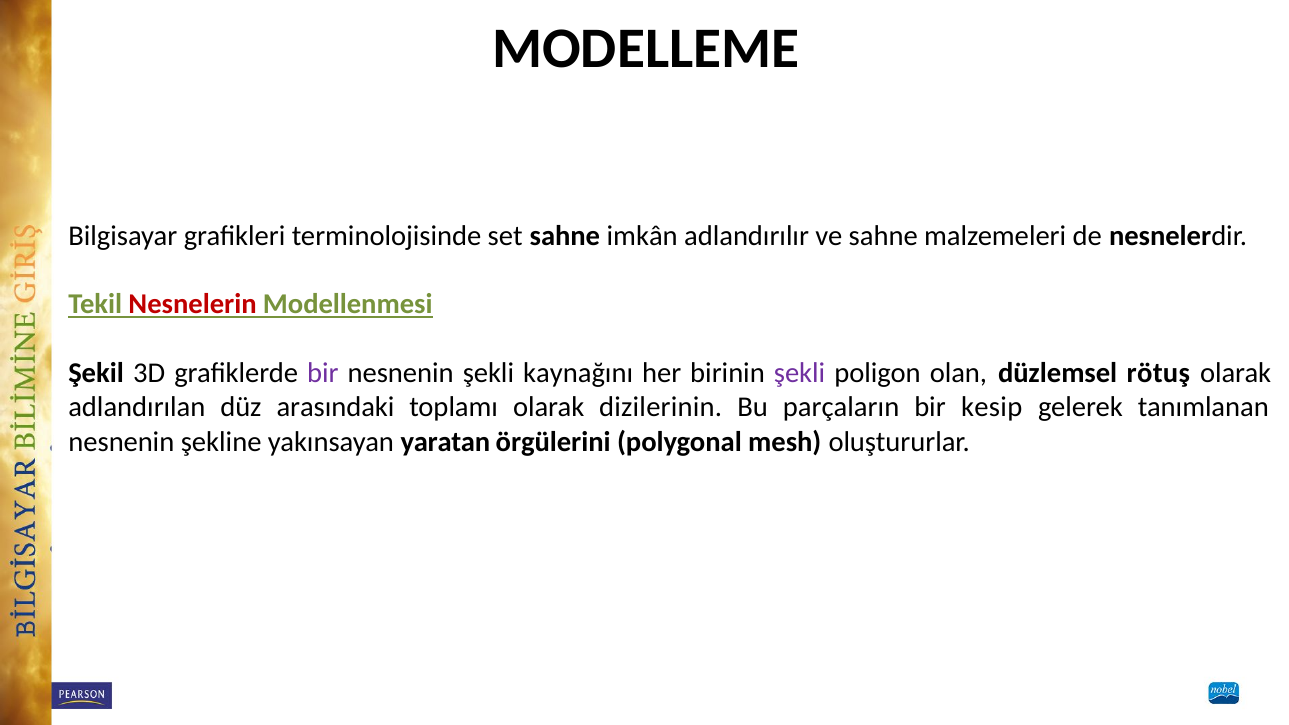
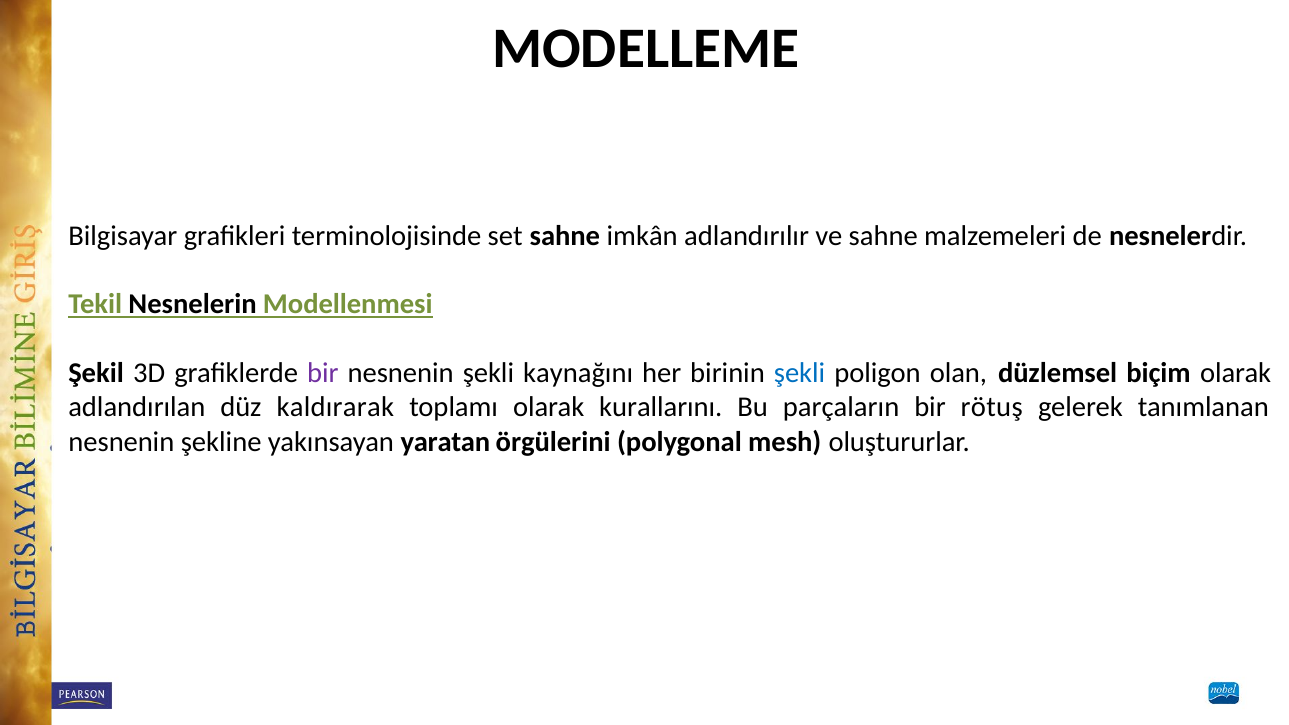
Nesnelerin colour: red -> black
şekli at (800, 373) colour: purple -> blue
rötuş: rötuş -> biçim
arasındaki: arasındaki -> kaldırarak
dizilerinin: dizilerinin -> kurallarını
kesip: kesip -> rötuş
